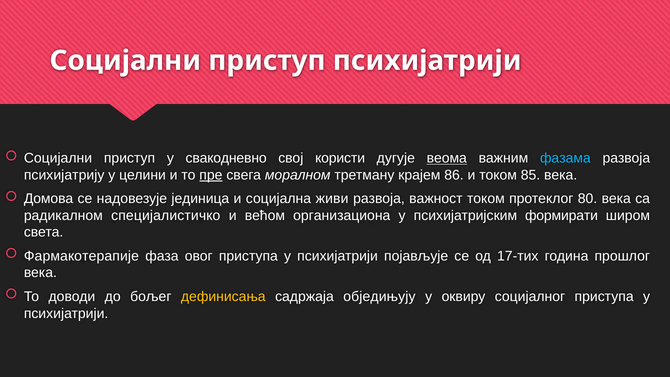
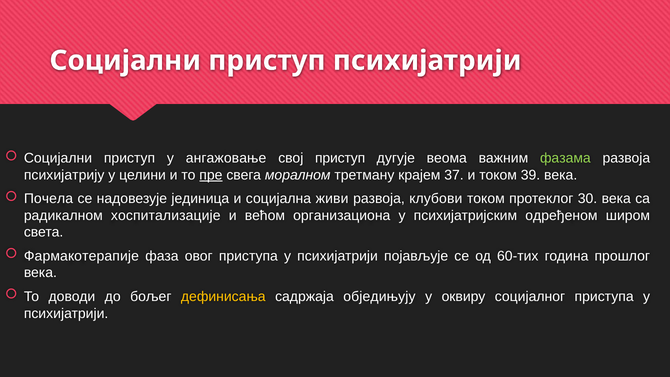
свакодневно: свакодневно -> ангажовање
свој користи: користи -> приступ
веома underline: present -> none
фазама colour: light blue -> light green
86: 86 -> 37
85: 85 -> 39
Домова: Домова -> Почела
важност: важност -> клубови
80: 80 -> 30
специјалистичко: специјалистичко -> хоспитализације
формирати: формирати -> одређеном
17-тих: 17-тих -> 60-тих
